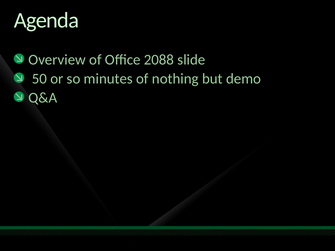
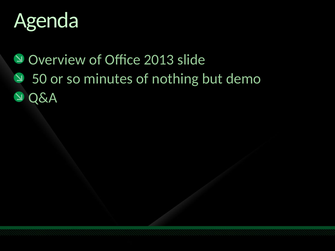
2088: 2088 -> 2013
